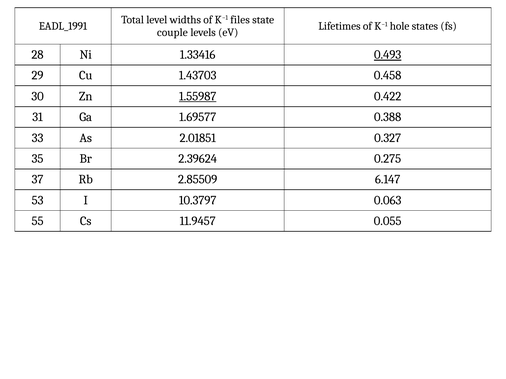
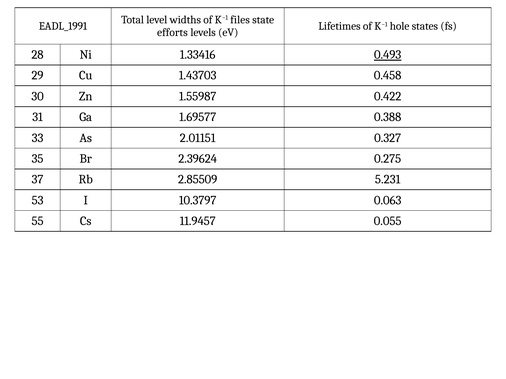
couple: couple -> efforts
1.55987 underline: present -> none
2.01851: 2.01851 -> 2.01151
6.147: 6.147 -> 5.231
